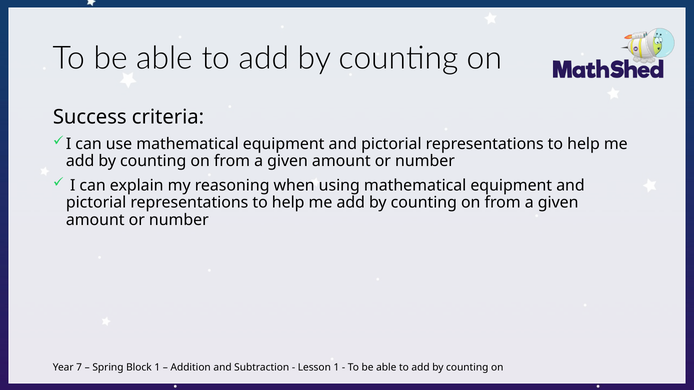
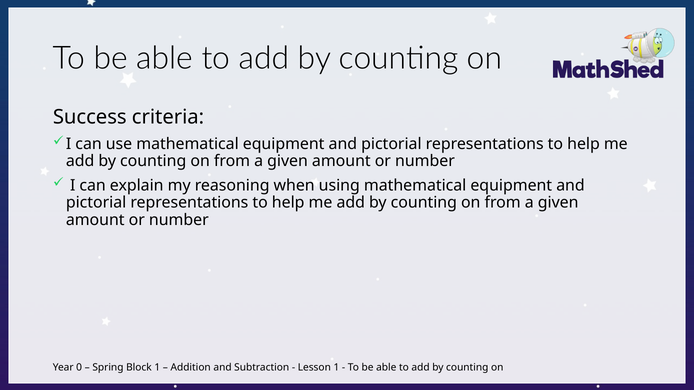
7: 7 -> 0
